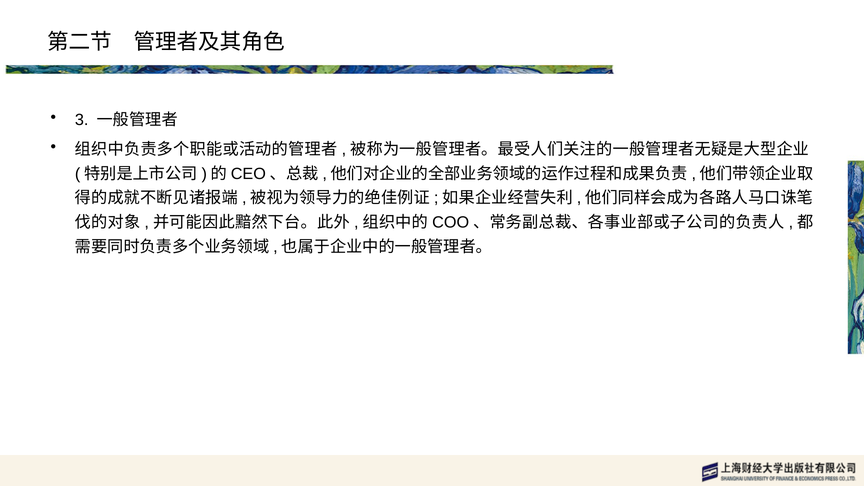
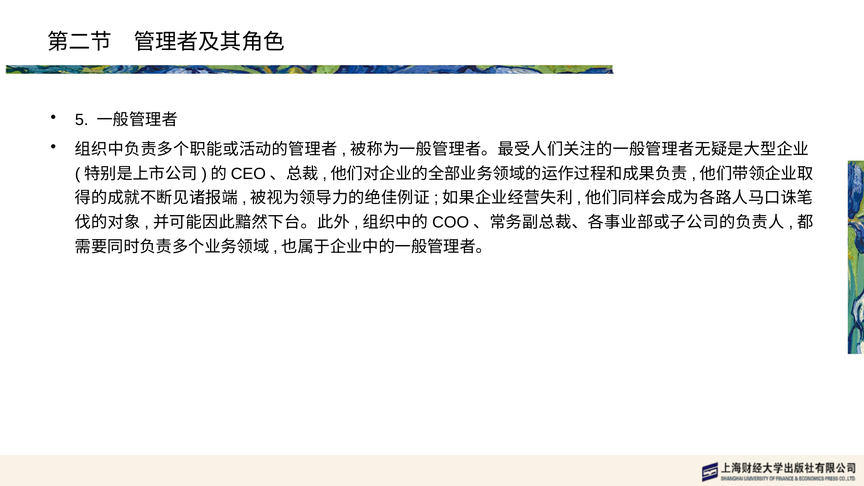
3: 3 -> 5
